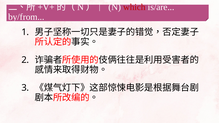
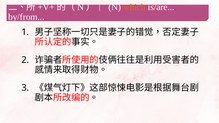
which colour: red -> orange
